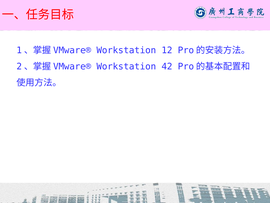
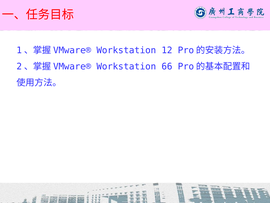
42: 42 -> 66
